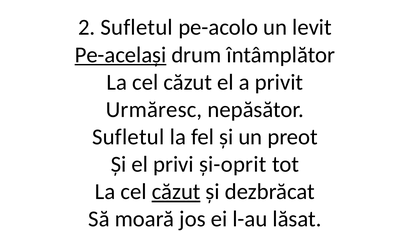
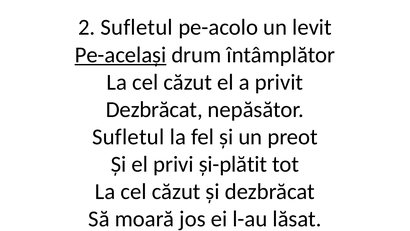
Urmăresc at (154, 109): Urmăresc -> Dezbrăcat
și-oprit: și-oprit -> și-plătit
căzut at (176, 191) underline: present -> none
